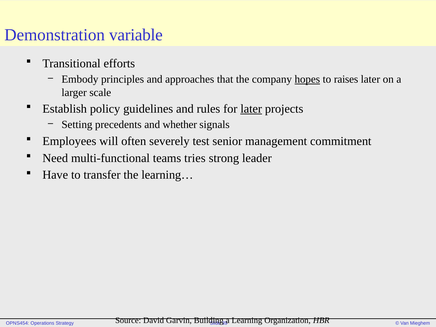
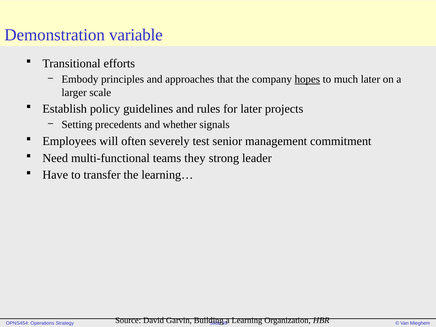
raises: raises -> much
later at (251, 109) underline: present -> none
tries: tries -> they
